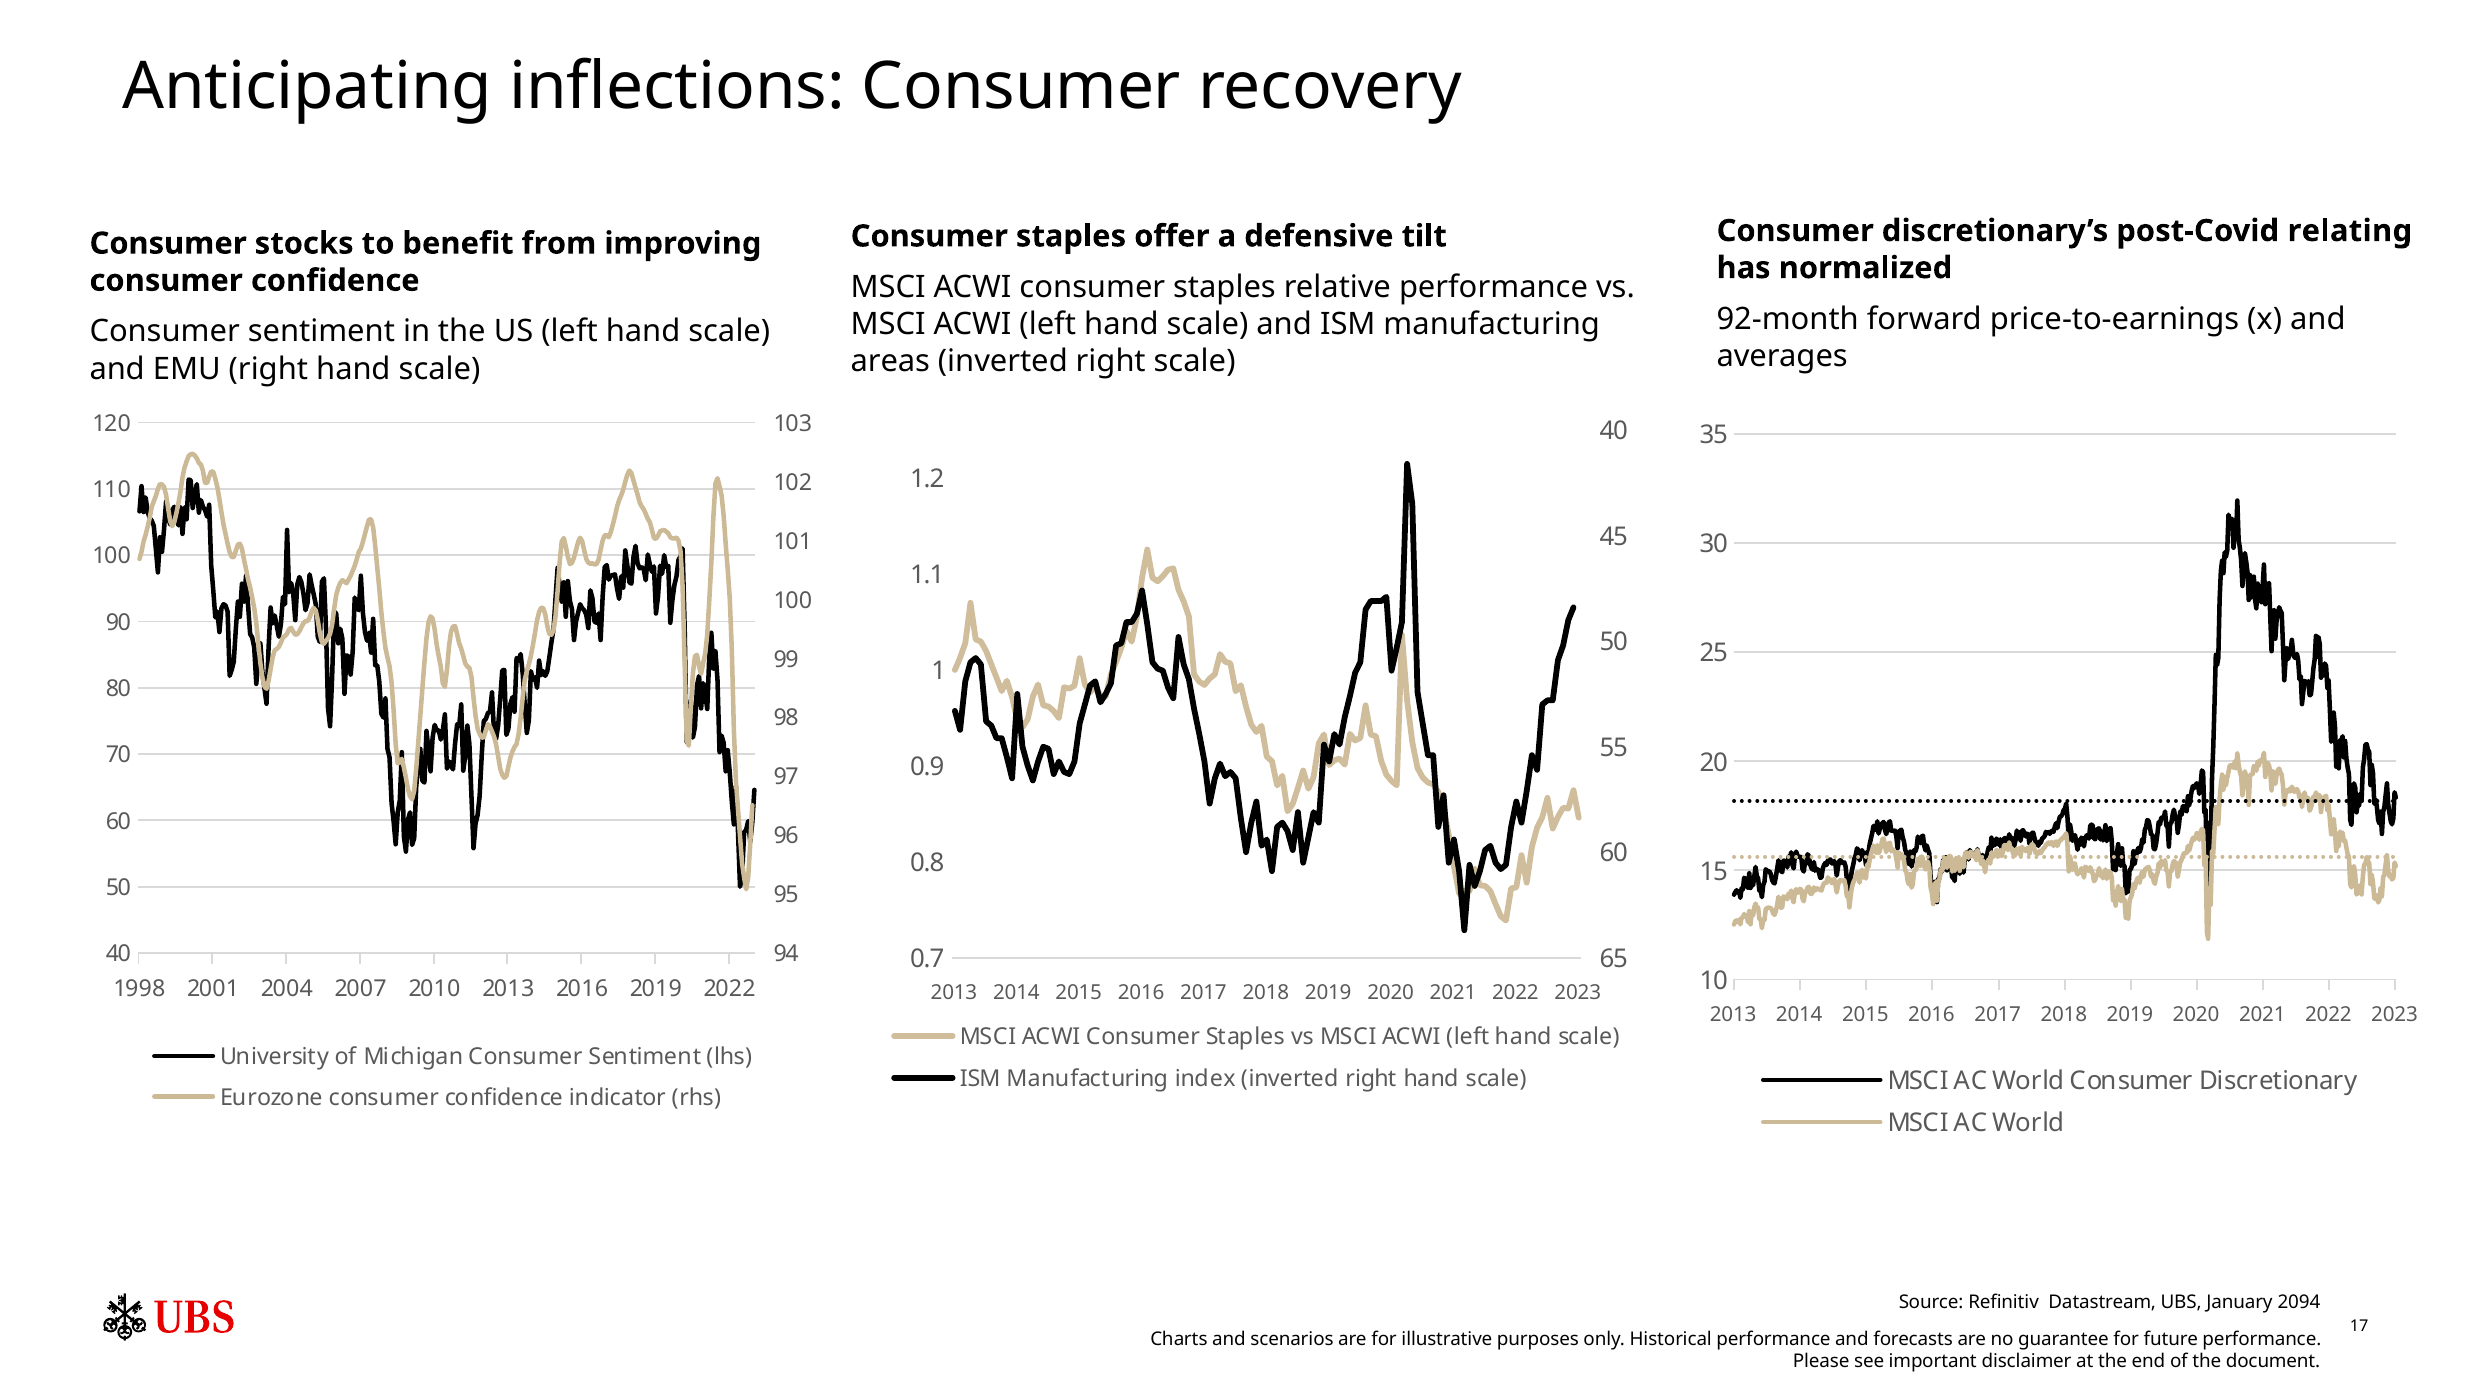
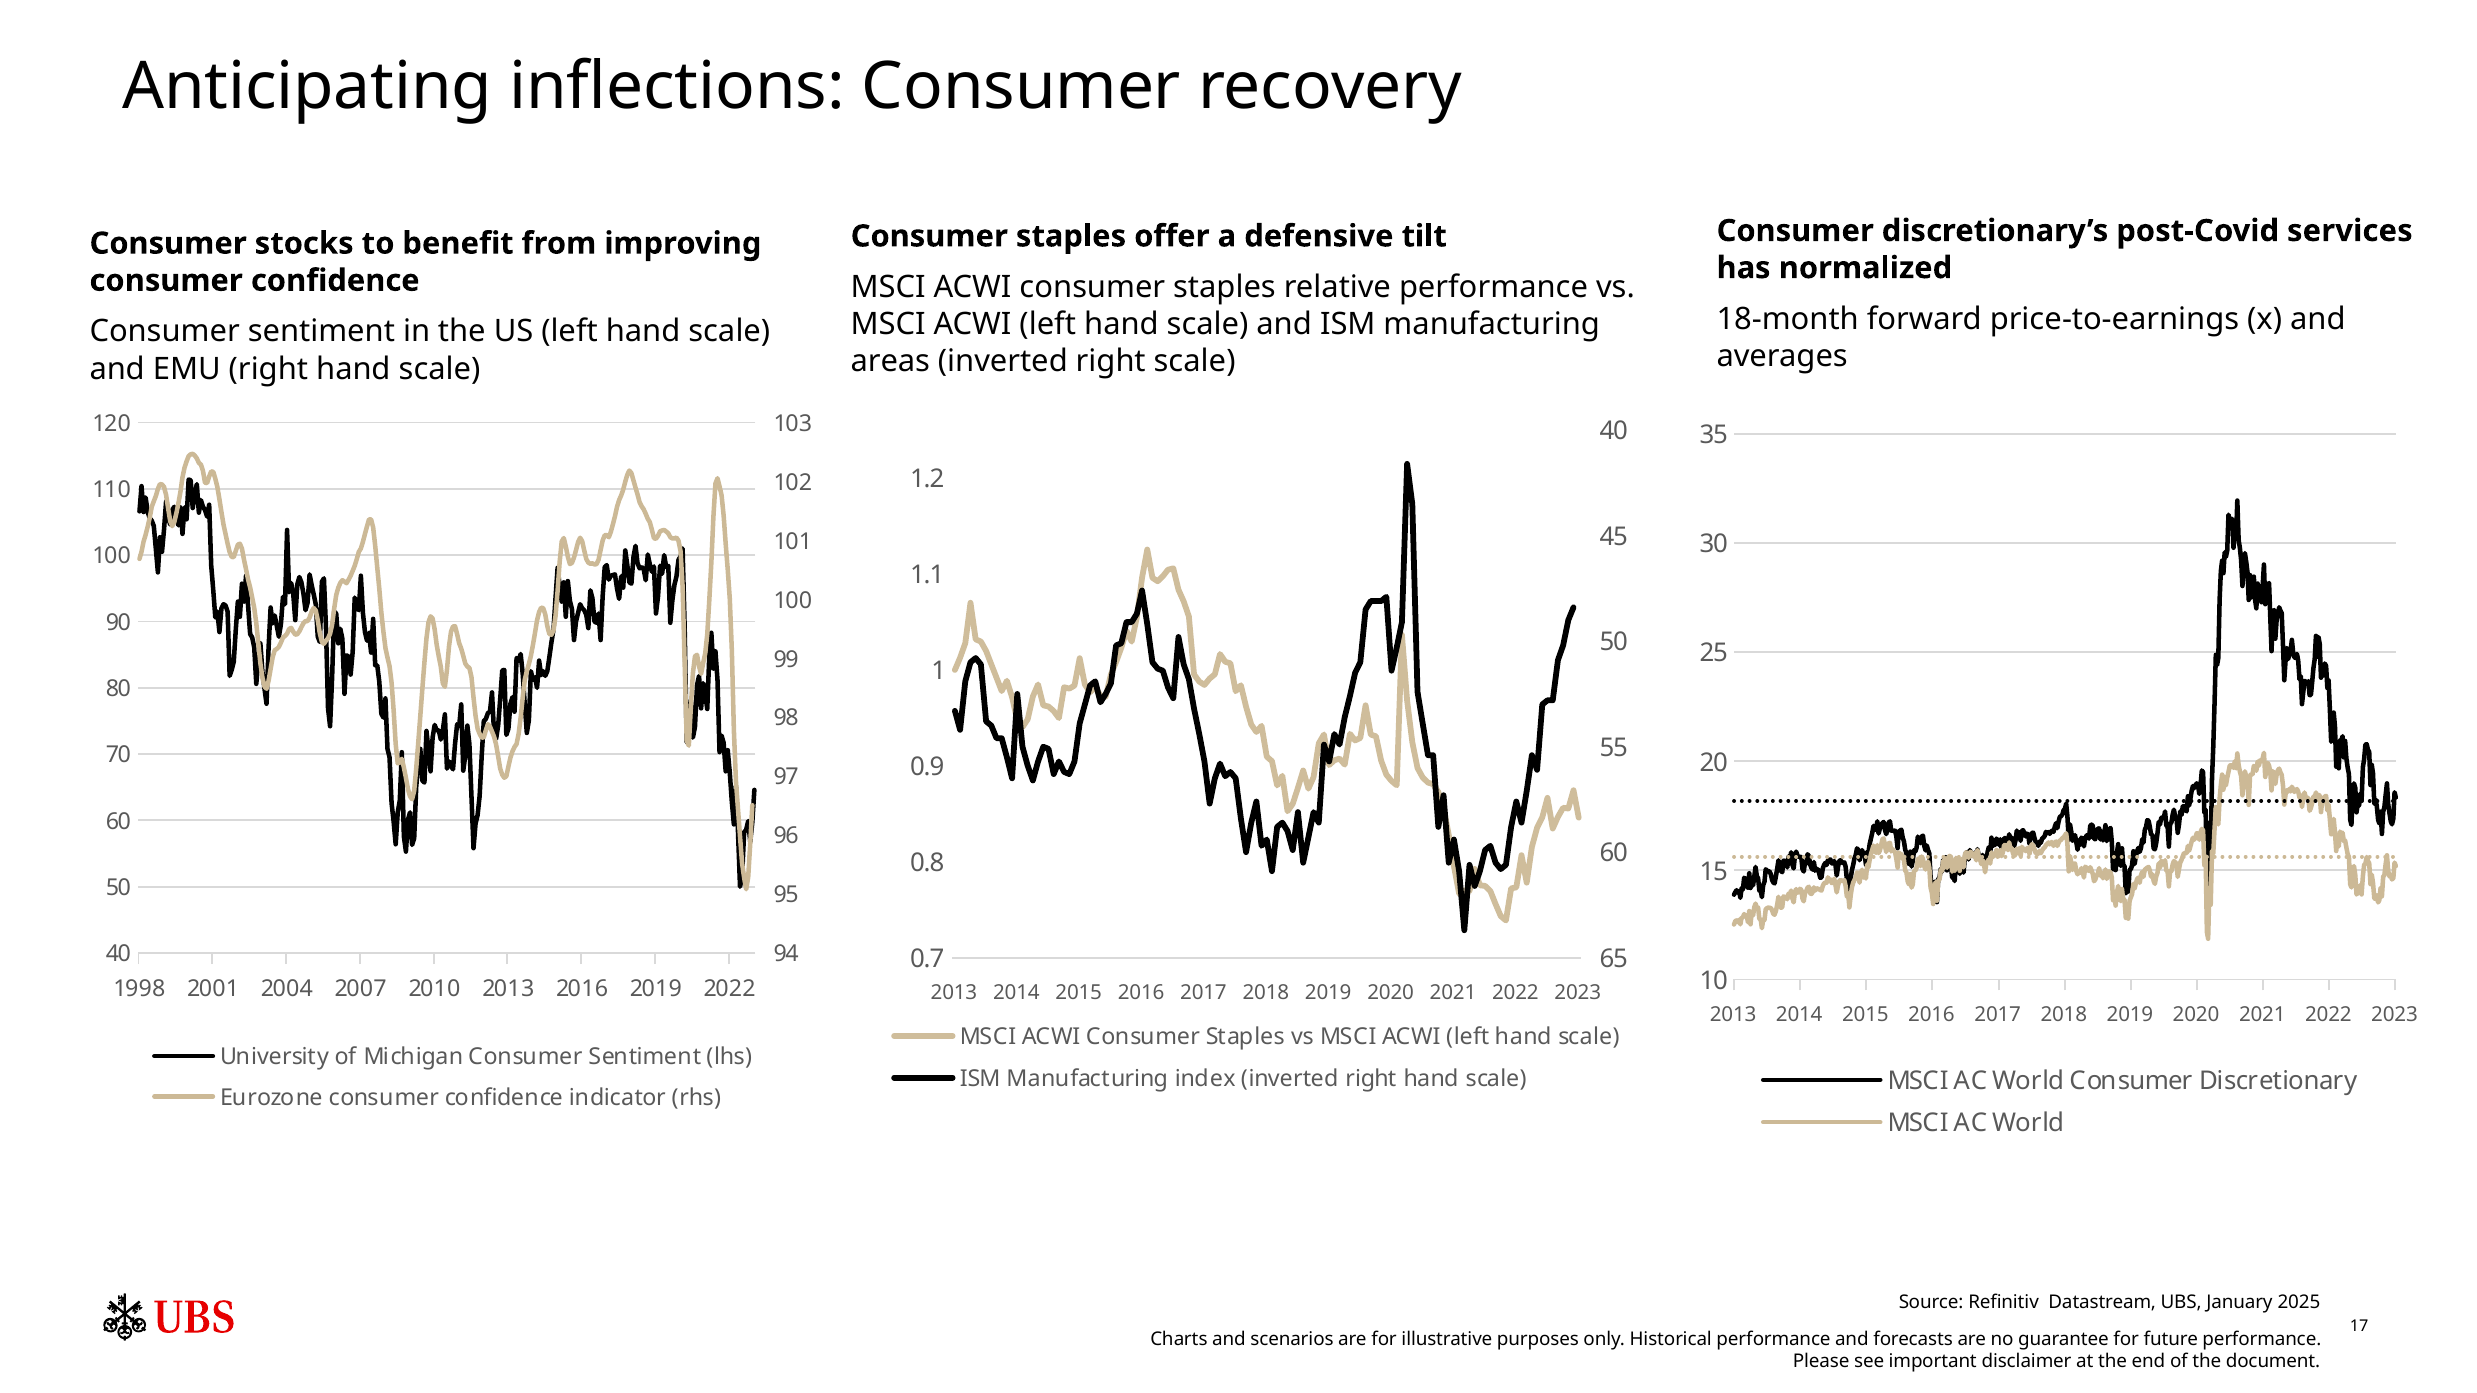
relating: relating -> services
92-month: 92-month -> 18-month
2094: 2094 -> 2025
